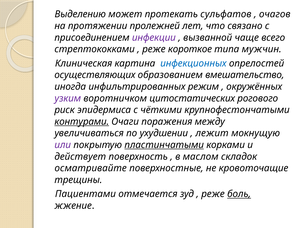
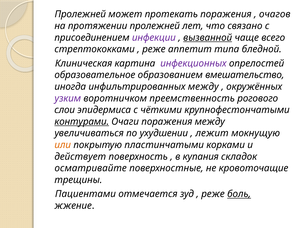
Выделению at (80, 14): Выделению -> Пролежней
протекать сульфатов: сульфатов -> поражения
вызванной underline: none -> present
короткое: короткое -> аппетит
мужчин: мужчин -> бледной
инфекционных colour: blue -> purple
осуществляющих: осуществляющих -> образовательное
инфильтрированных режим: режим -> между
цитостатических: цитостатических -> преемственность
риск: риск -> слои
или colour: purple -> orange
пластинчатыми underline: present -> none
маслом: маслом -> купания
